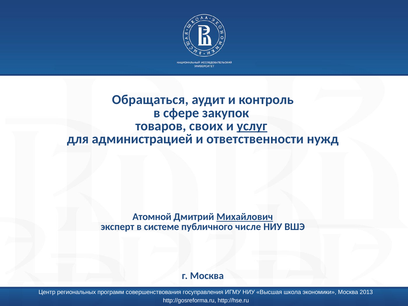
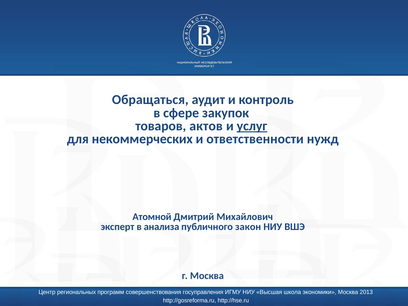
своих: своих -> актов
администрацией: администрацией -> некоммерческих
Михайлович underline: present -> none
системе: системе -> анализа
числе: числе -> закон
